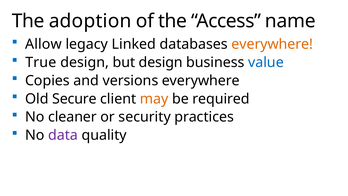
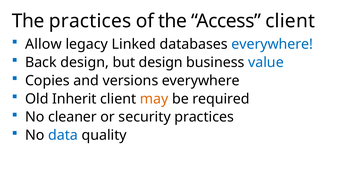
The adoption: adoption -> practices
Access name: name -> client
everywhere at (272, 44) colour: orange -> blue
True: True -> Back
Secure: Secure -> Inherit
data colour: purple -> blue
